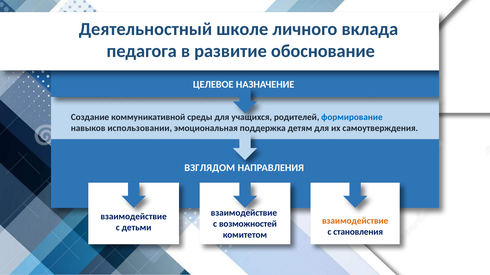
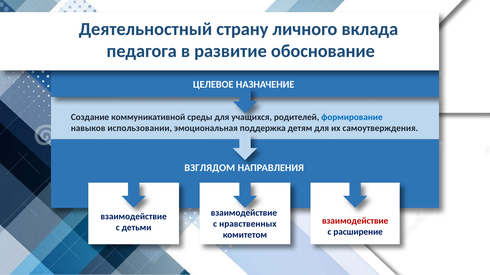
школе: школе -> страну
взаимодействие at (355, 221) colour: orange -> red
возможностей: возможностей -> нравственных
становления: становления -> расширение
